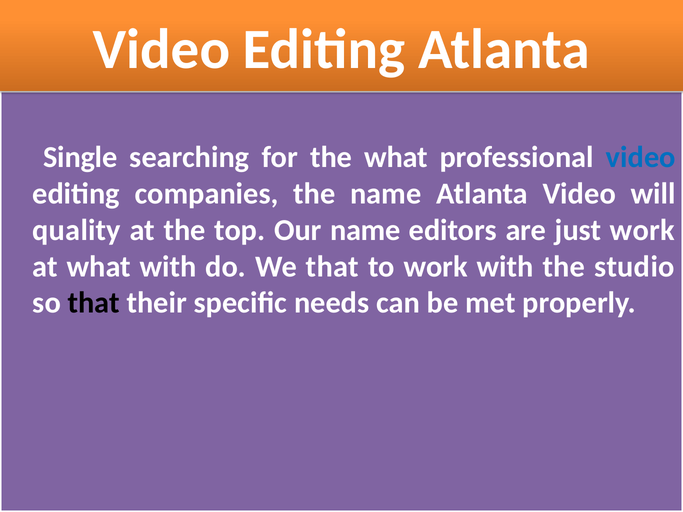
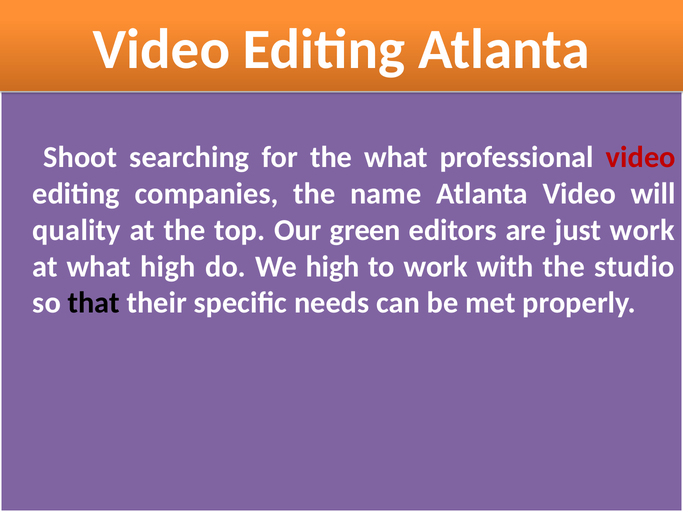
Single: Single -> Shoot
video at (641, 157) colour: blue -> red
Our name: name -> green
what with: with -> high
We that: that -> high
